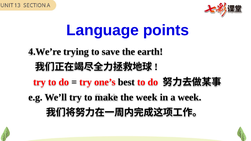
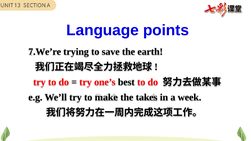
4.We’re: 4.We’re -> 7.We’re
the week: week -> takes
